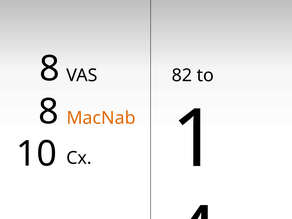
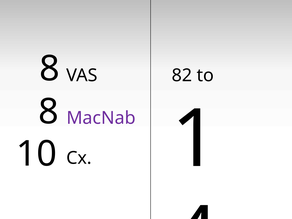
MacNab colour: orange -> purple
